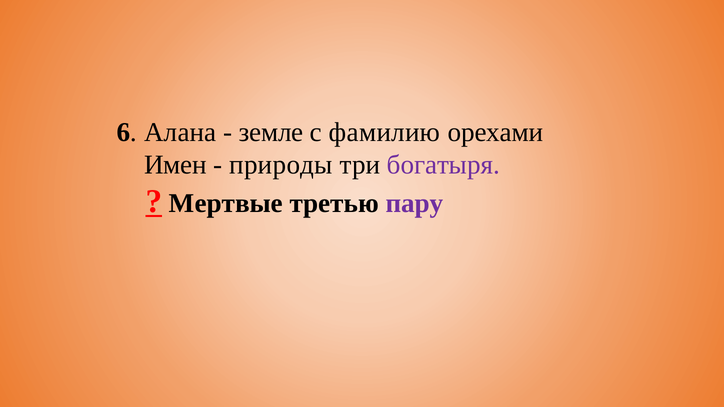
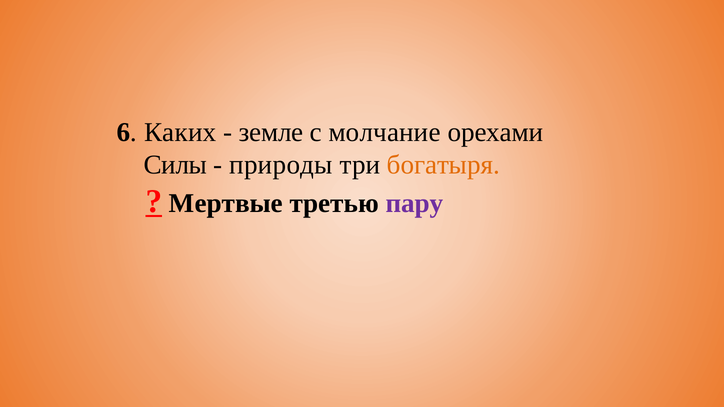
Алана: Алана -> Каких
фамилию: фамилию -> молчание
Имен: Имен -> Силы
богатыря colour: purple -> orange
